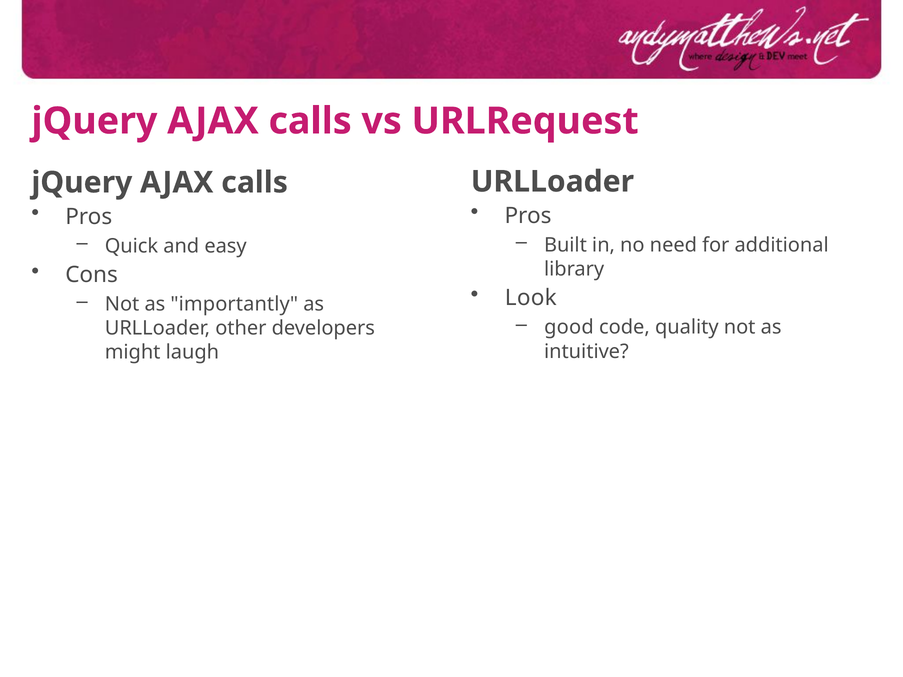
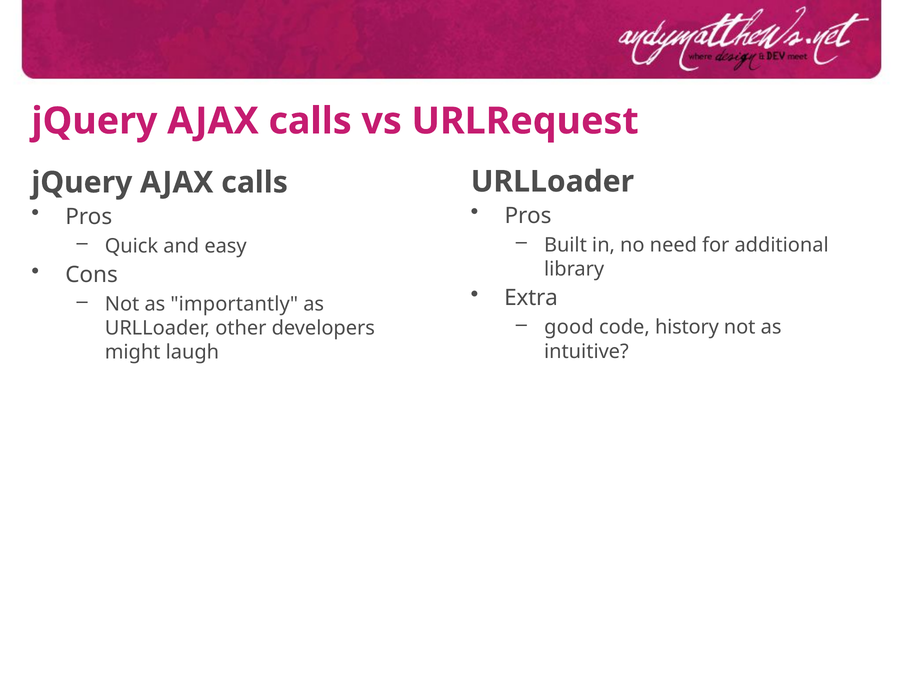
Look: Look -> Extra
quality: quality -> history
